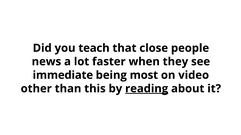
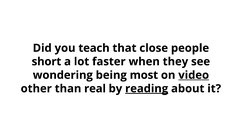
news: news -> short
immediate: immediate -> wondering
video underline: none -> present
this: this -> real
